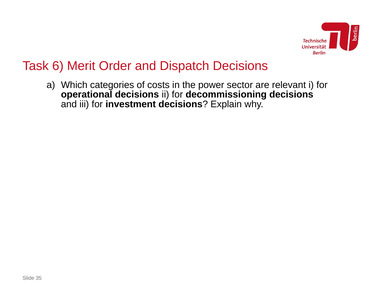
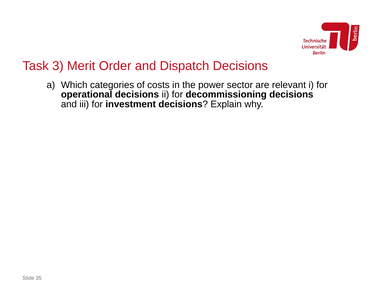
6: 6 -> 3
